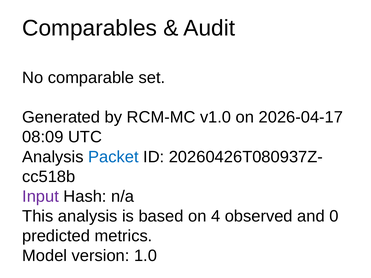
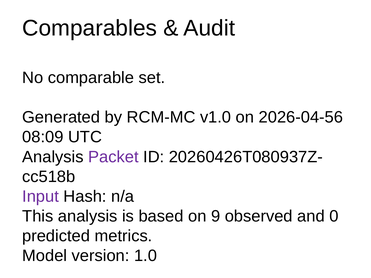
2026-04-17: 2026-04-17 -> 2026-04-56
Packet colour: blue -> purple
4: 4 -> 9
